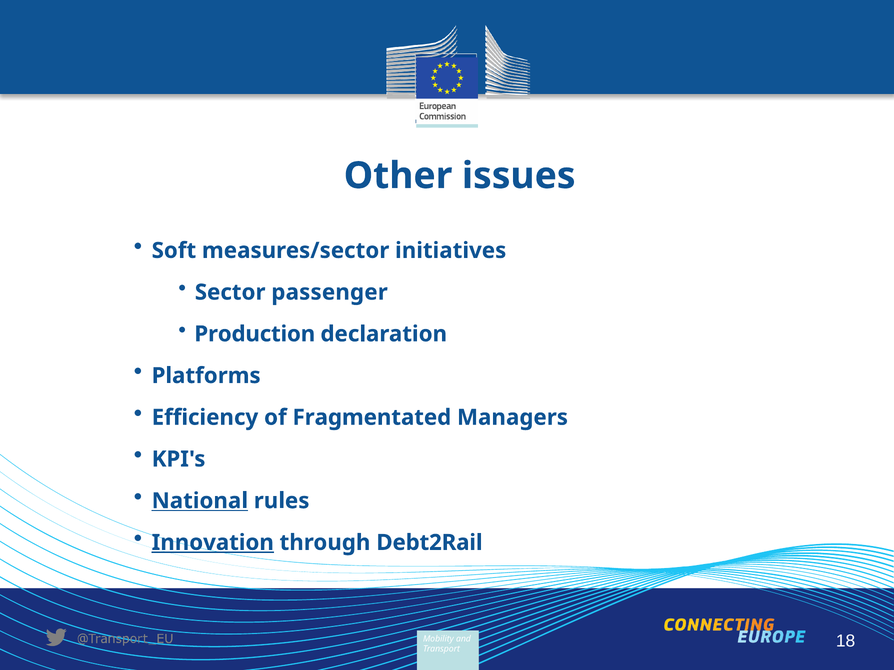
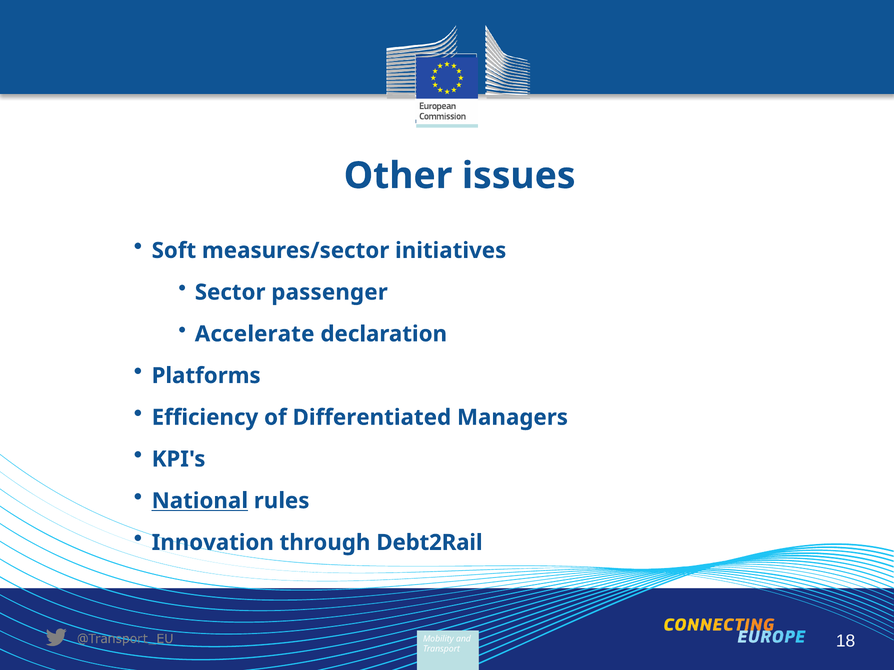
Production: Production -> Accelerate
Fragmentated: Fragmentated -> Differentiated
Innovation underline: present -> none
